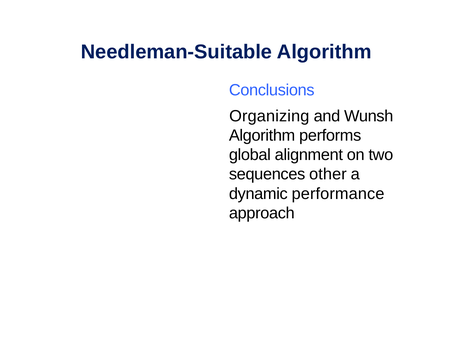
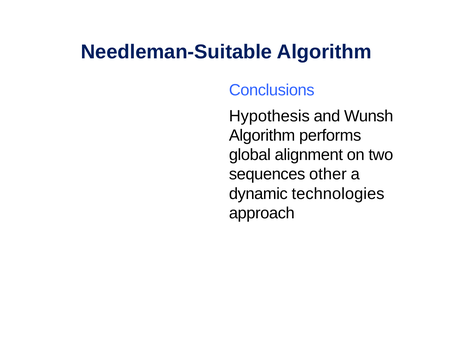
Organizing: Organizing -> Hypothesis
performance: performance -> technologies
